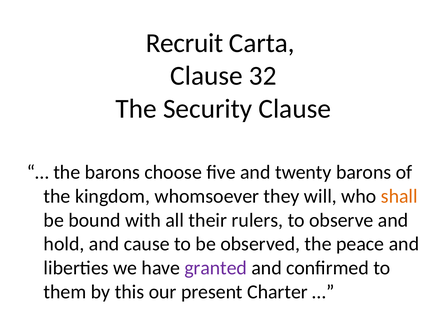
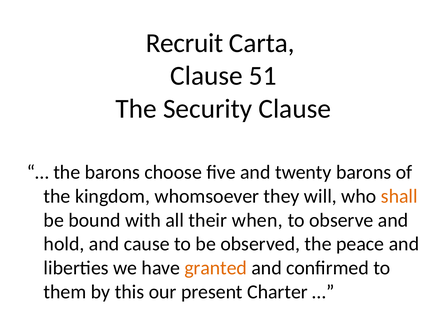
32: 32 -> 51
rulers: rulers -> when
granted colour: purple -> orange
